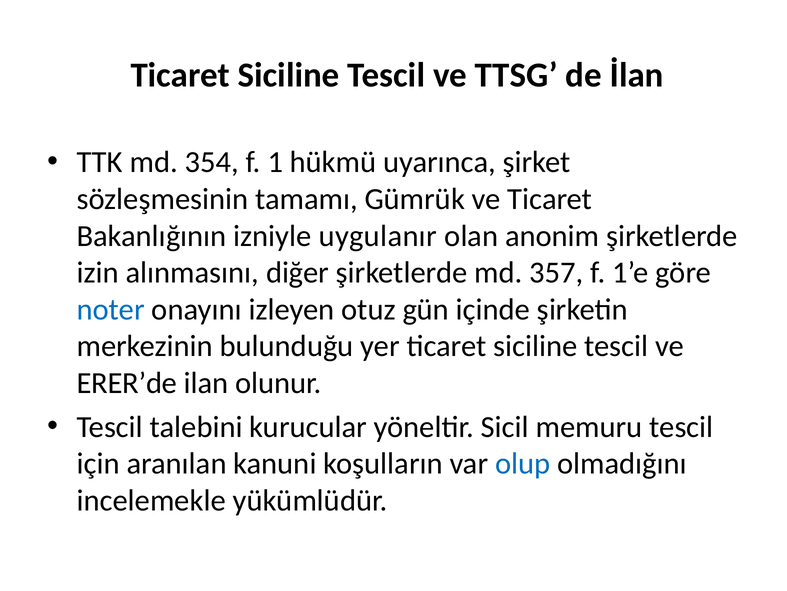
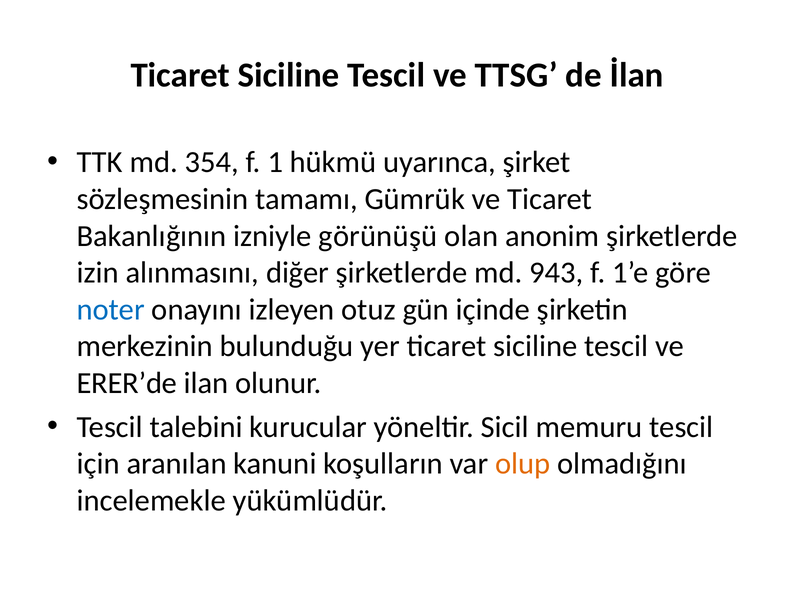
uygulanır: uygulanır -> görünüşü
357: 357 -> 943
olup colour: blue -> orange
